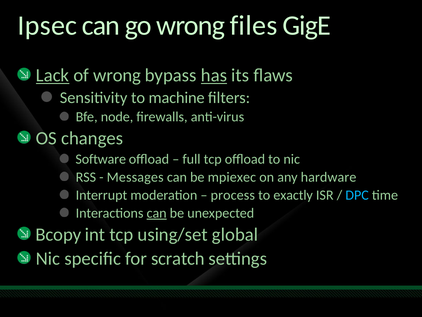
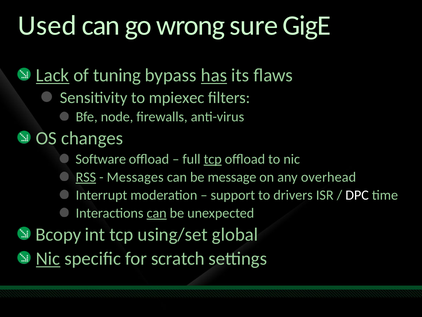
Ipsec: Ipsec -> Used
files: files -> sure
of wrong: wrong -> tuning
machine: machine -> mpiexec
tcp at (213, 159) underline: none -> present
RSS underline: none -> present
mpiexec: mpiexec -> message
hardware: hardware -> overhead
process: process -> support
exactly: exactly -> drivers
DPC colour: light blue -> white
Nic at (48, 258) underline: none -> present
